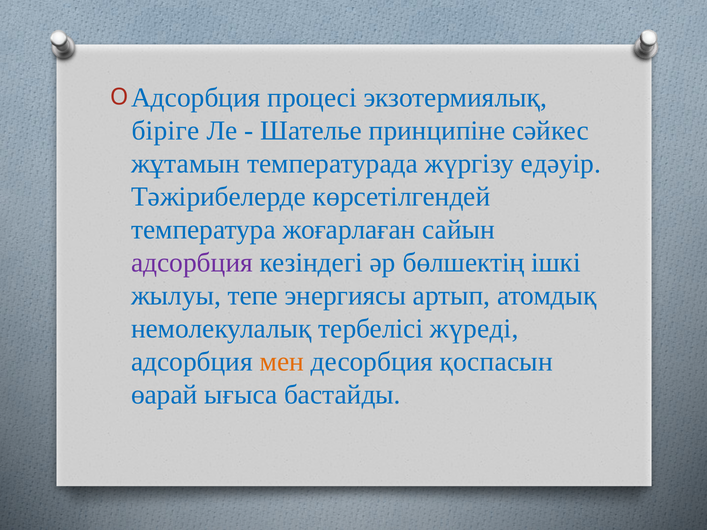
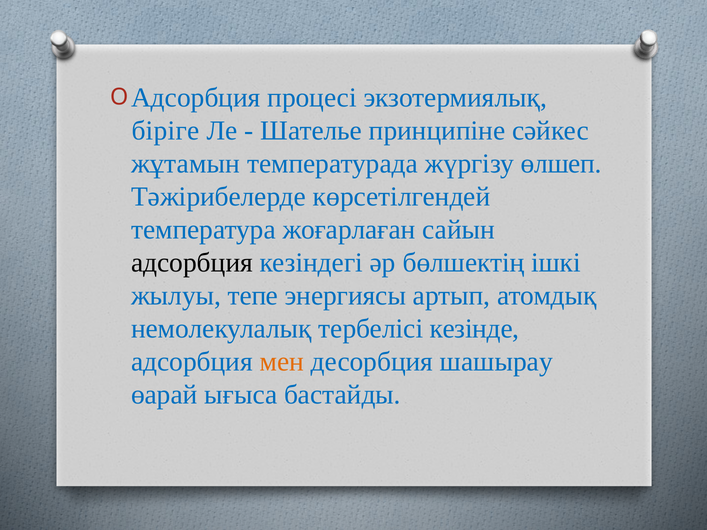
едәуір: едәуір -> өлшеп
адсорбция at (192, 263) colour: purple -> black
жүреді: жүреді -> кезінде
қоспасын: қоспасын -> шашырау
